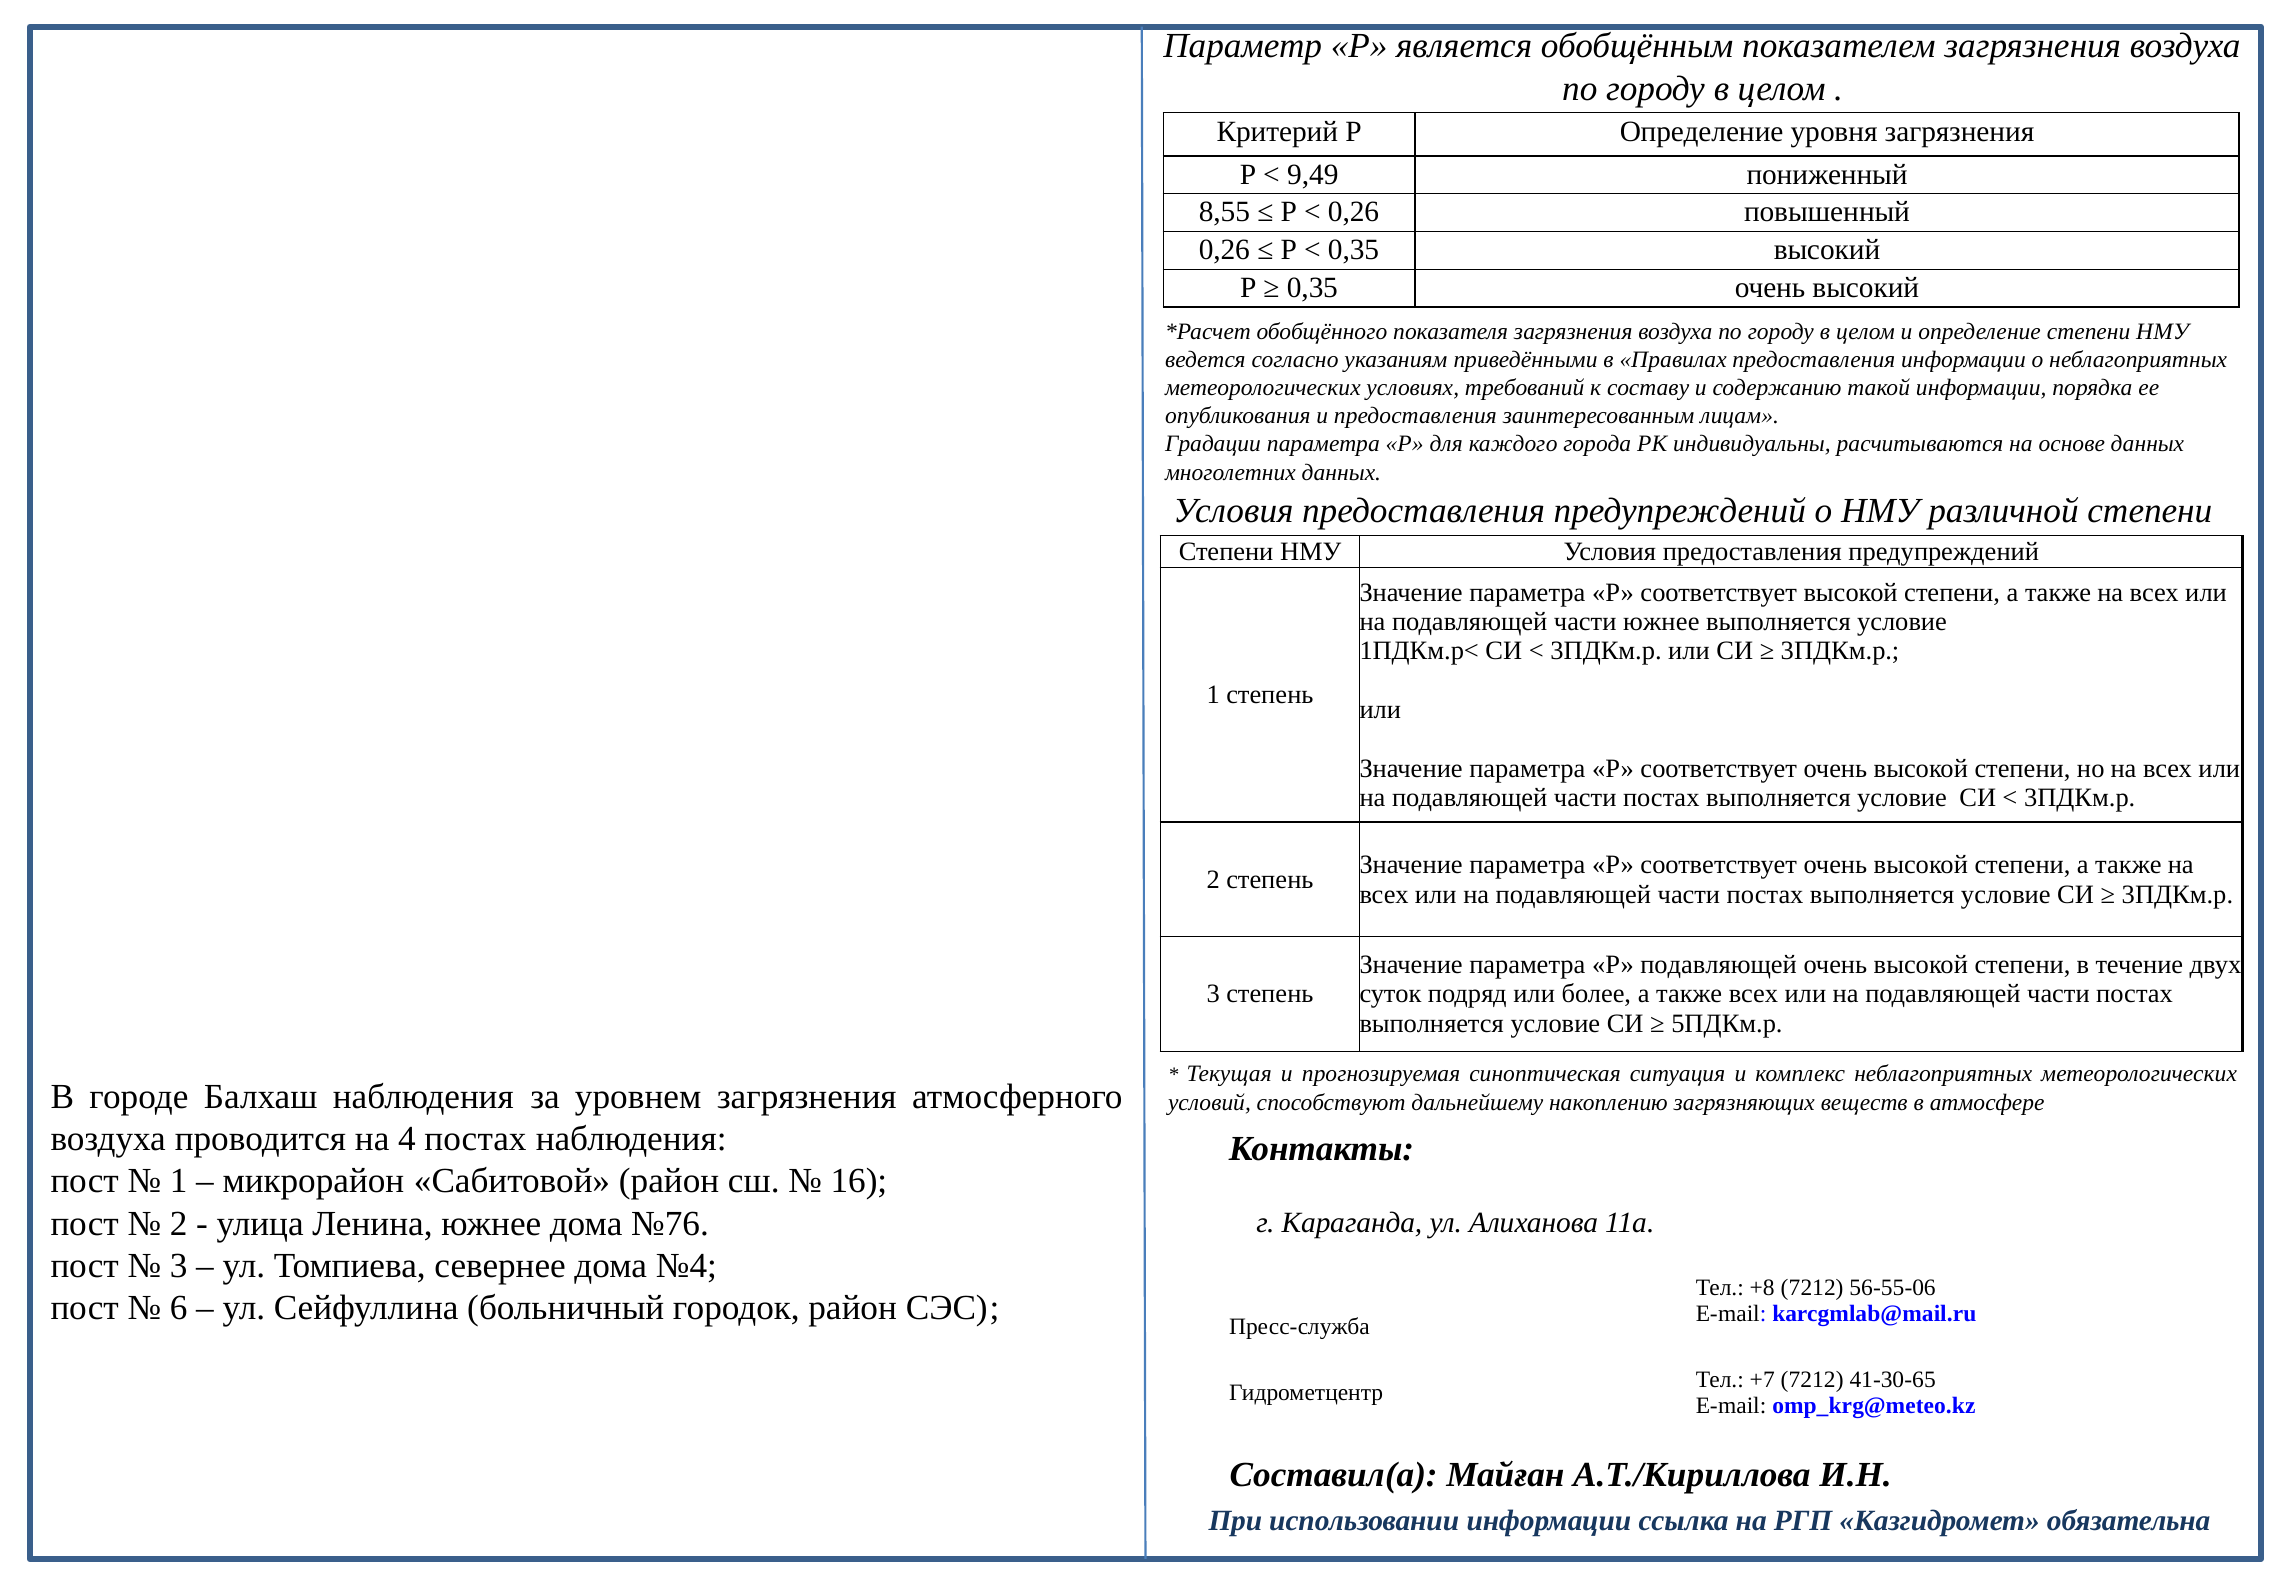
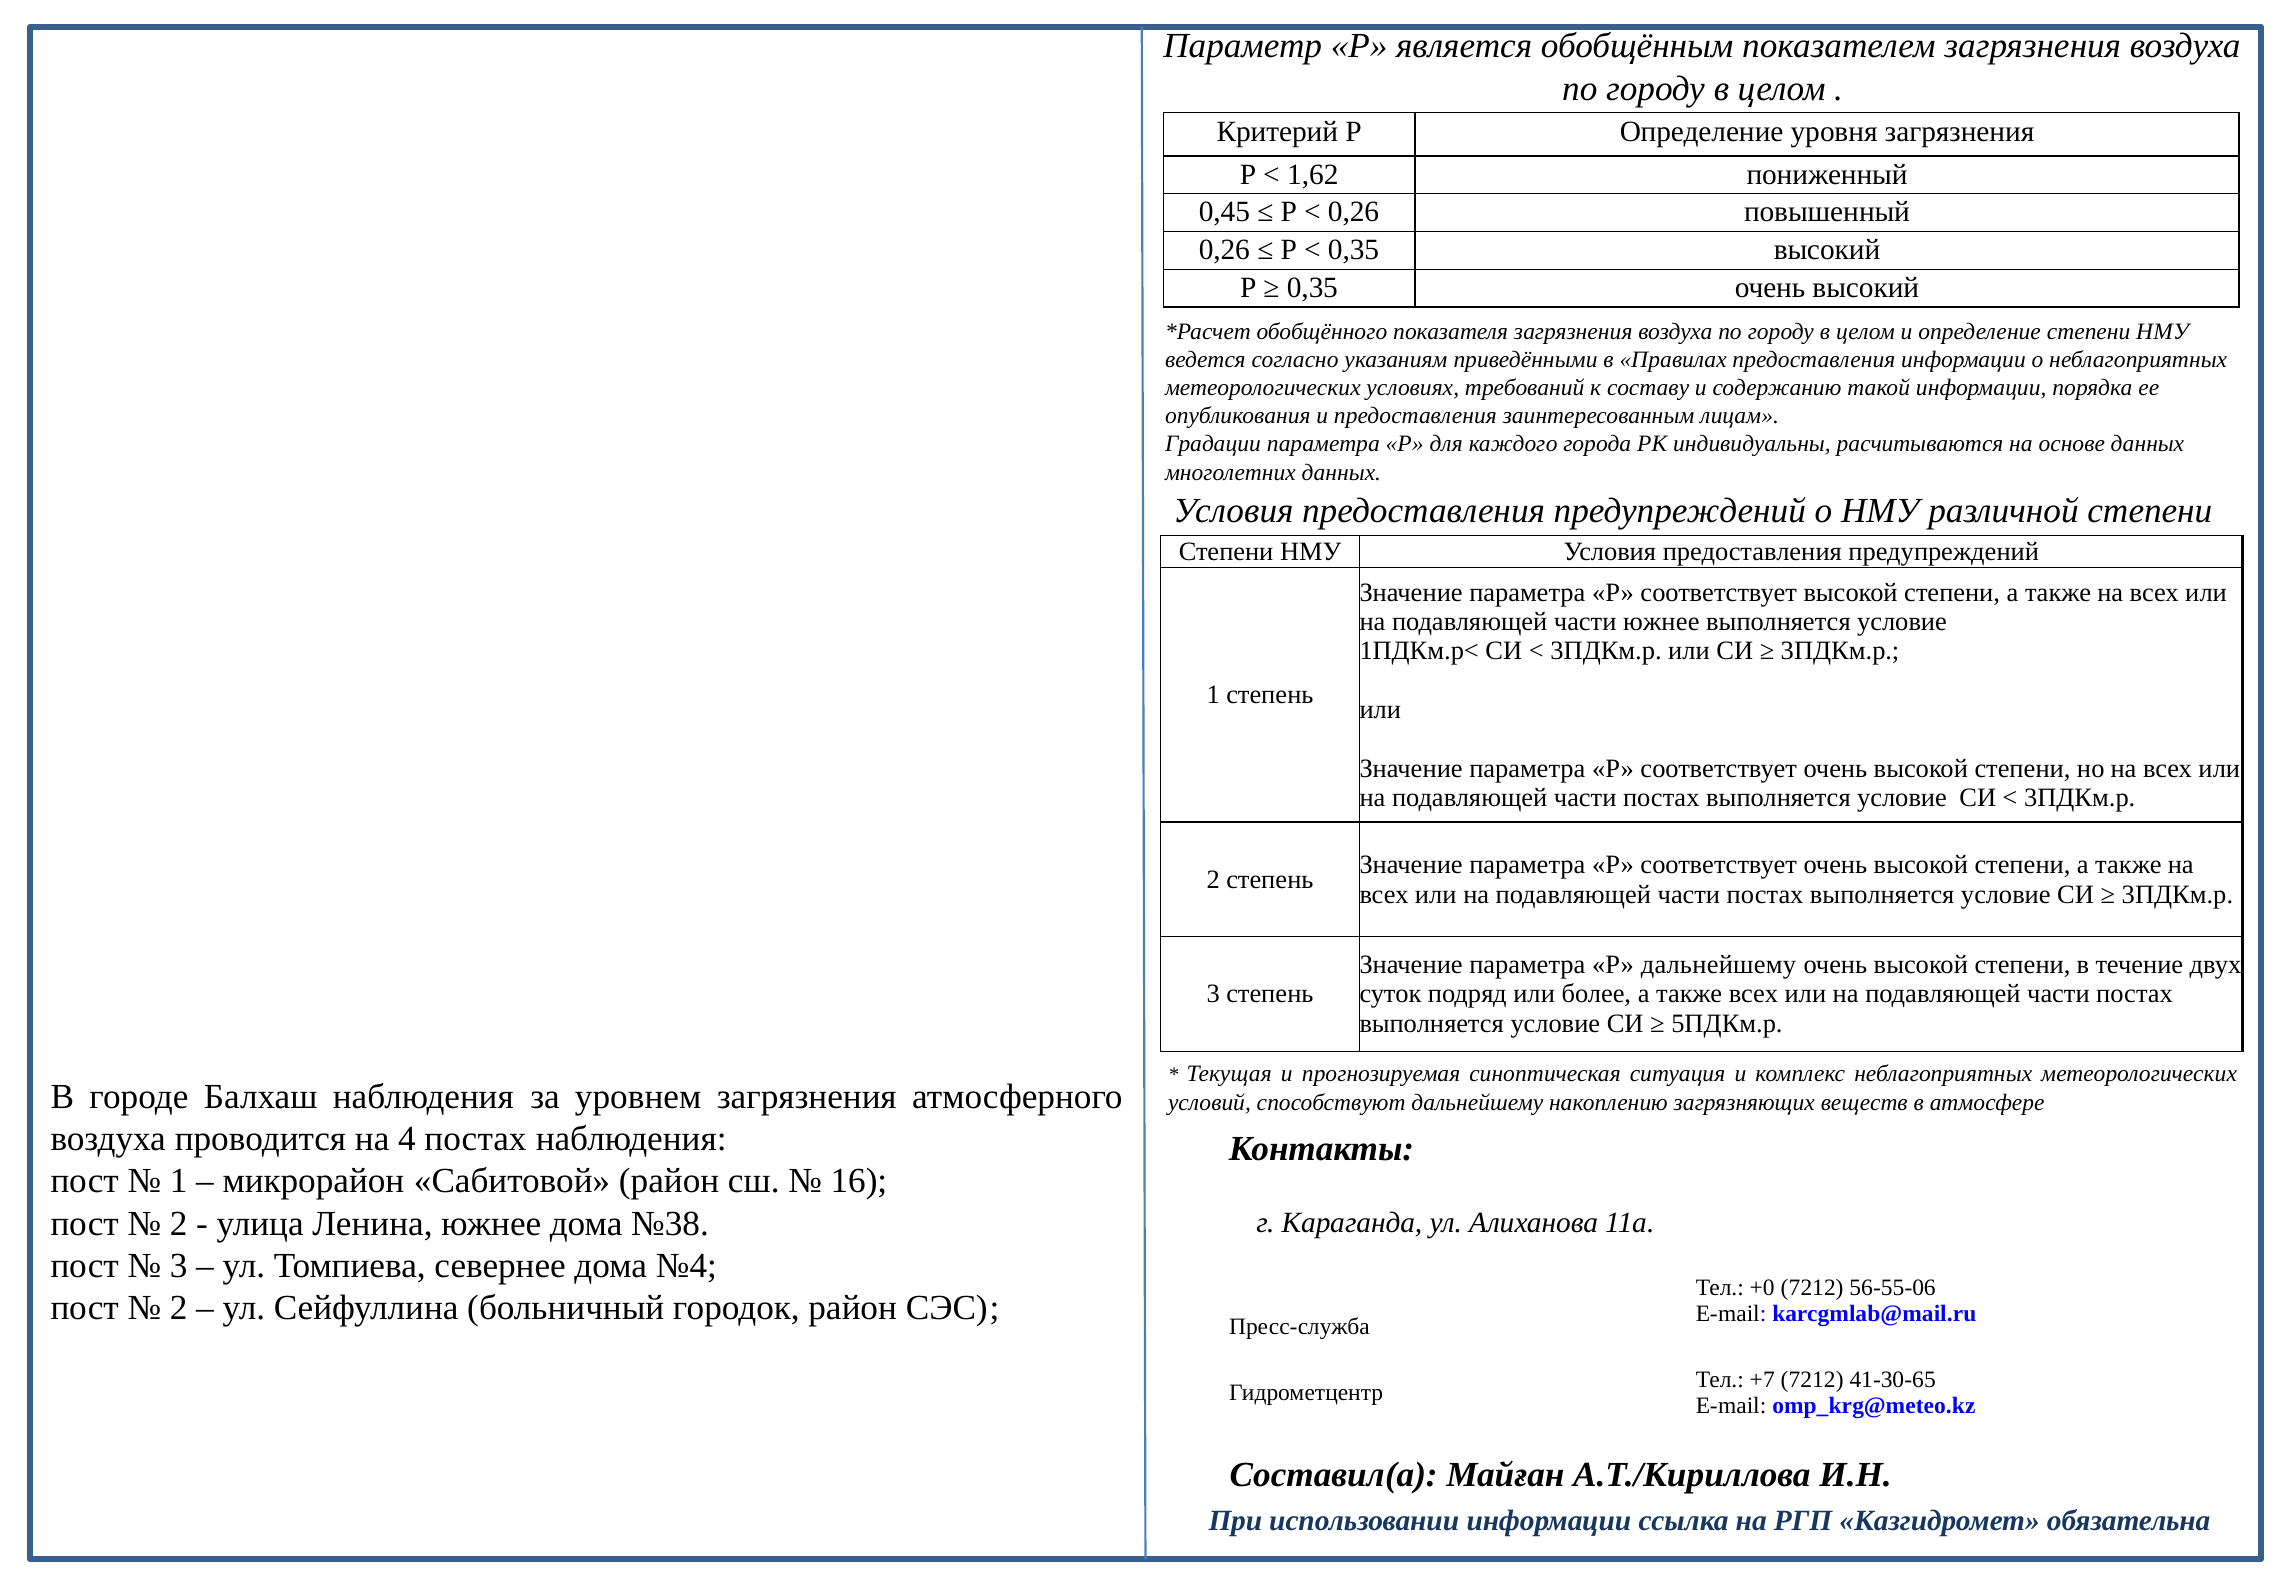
9,49: 9,49 -> 1,62
8,55: 8,55 -> 0,45
Р подавляющей: подавляющей -> дальнейшему
№76: №76 -> №38
+8: +8 -> +0
6 at (179, 1308): 6 -> 2
